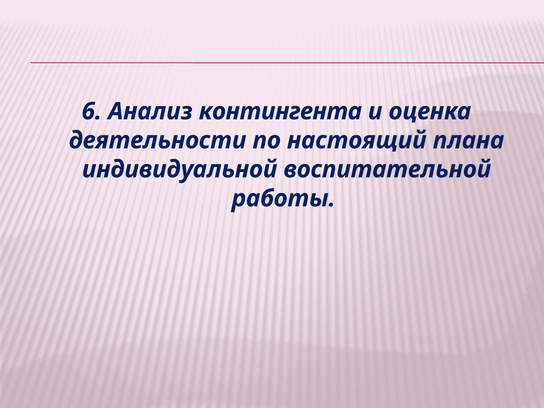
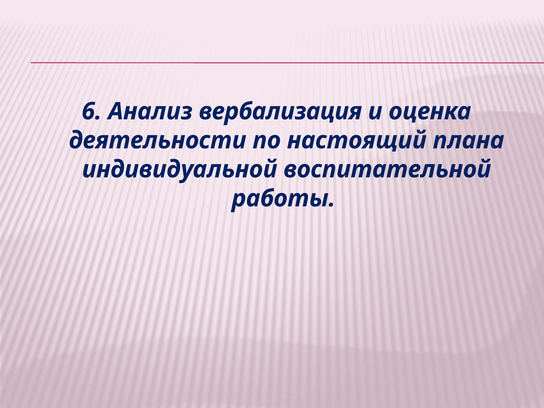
контингента: контингента -> вербализация
